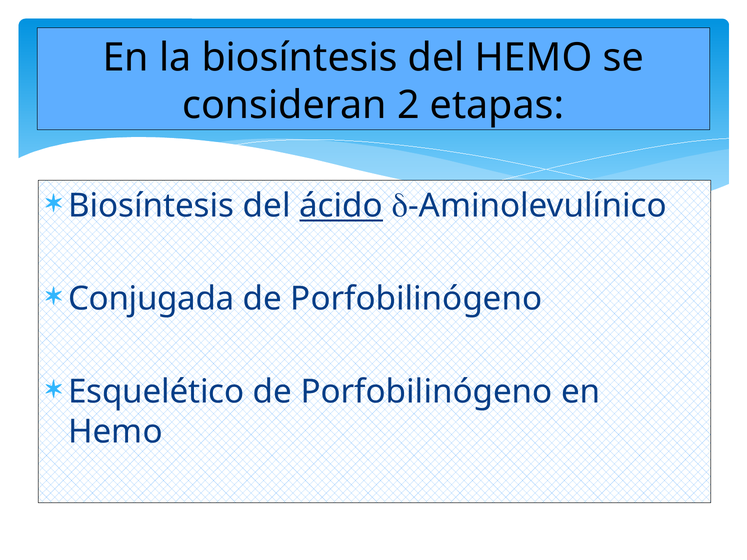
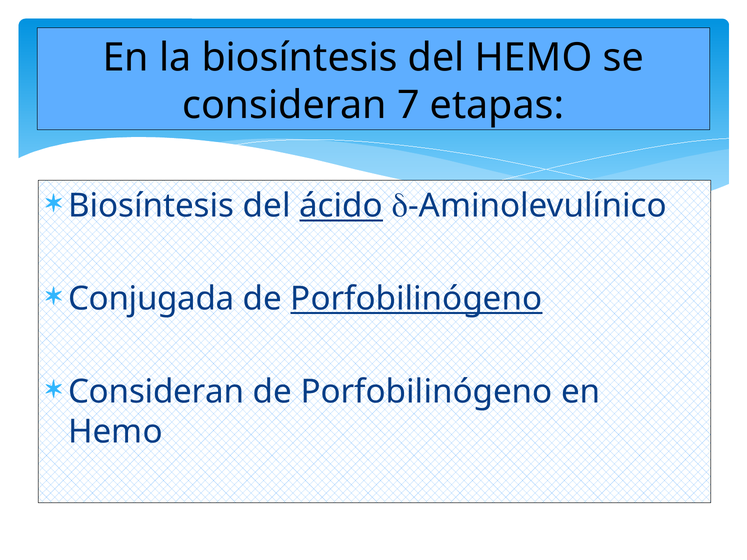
2: 2 -> 7
Porfobilinógeno at (416, 299) underline: none -> present
Esquelético at (156, 392): Esquelético -> Consideran
